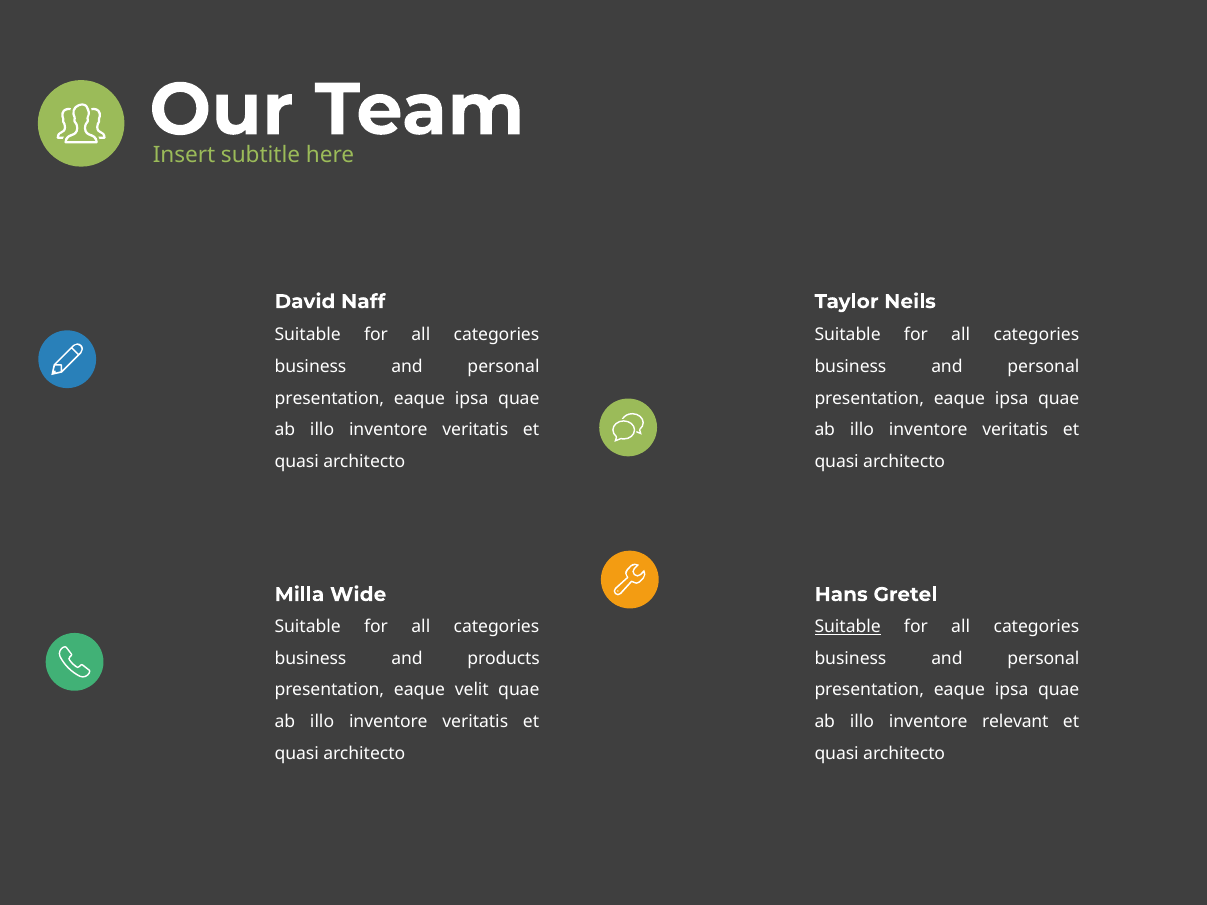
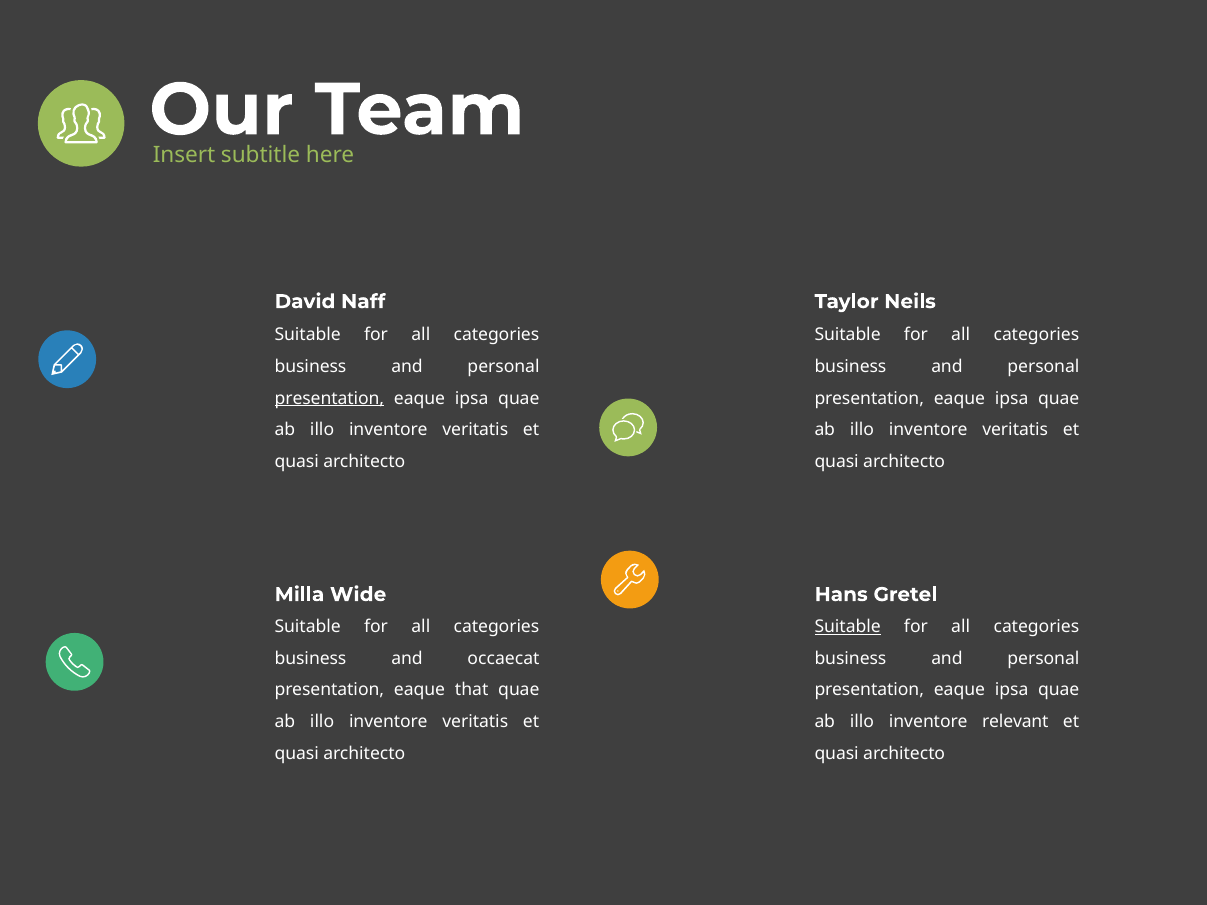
presentation at (329, 398) underline: none -> present
products: products -> occaecat
velit: velit -> that
